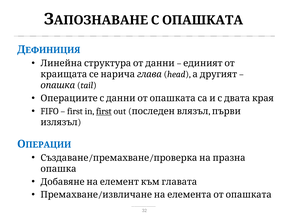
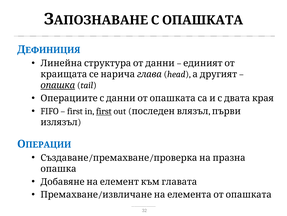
опашка at (58, 85) underline: none -> present
